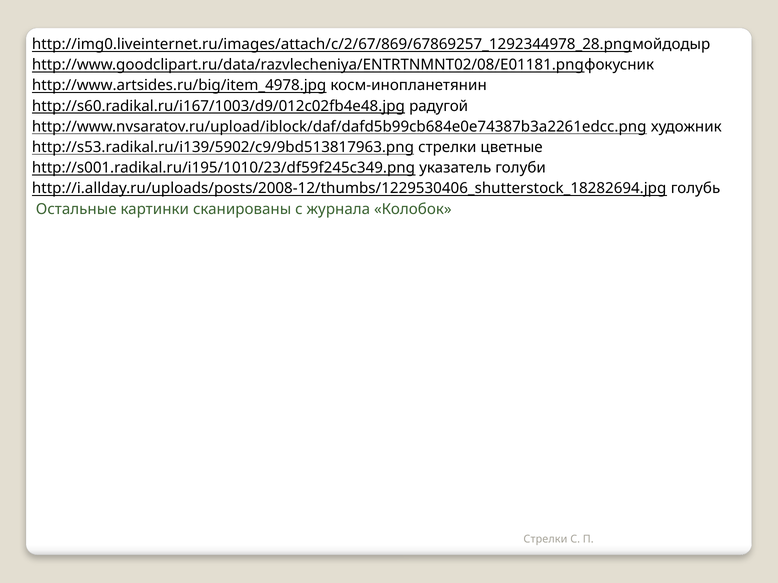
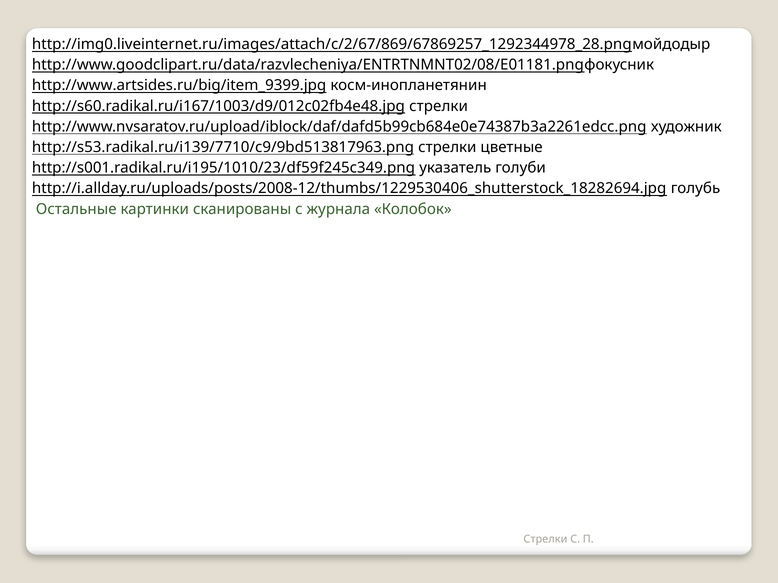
http://www.artsides.ru/big/item_4978.jpg: http://www.artsides.ru/big/item_4978.jpg -> http://www.artsides.ru/big/item_9399.jpg
http://s60.radikal.ru/i167/1003/d9/012c02fb4e48.jpg радугой: радугой -> стрелки
http://s53.radikal.ru/i139/5902/c9/9bd513817963.png: http://s53.radikal.ru/i139/5902/c9/9bd513817963.png -> http://s53.radikal.ru/i139/7710/c9/9bd513817963.png
